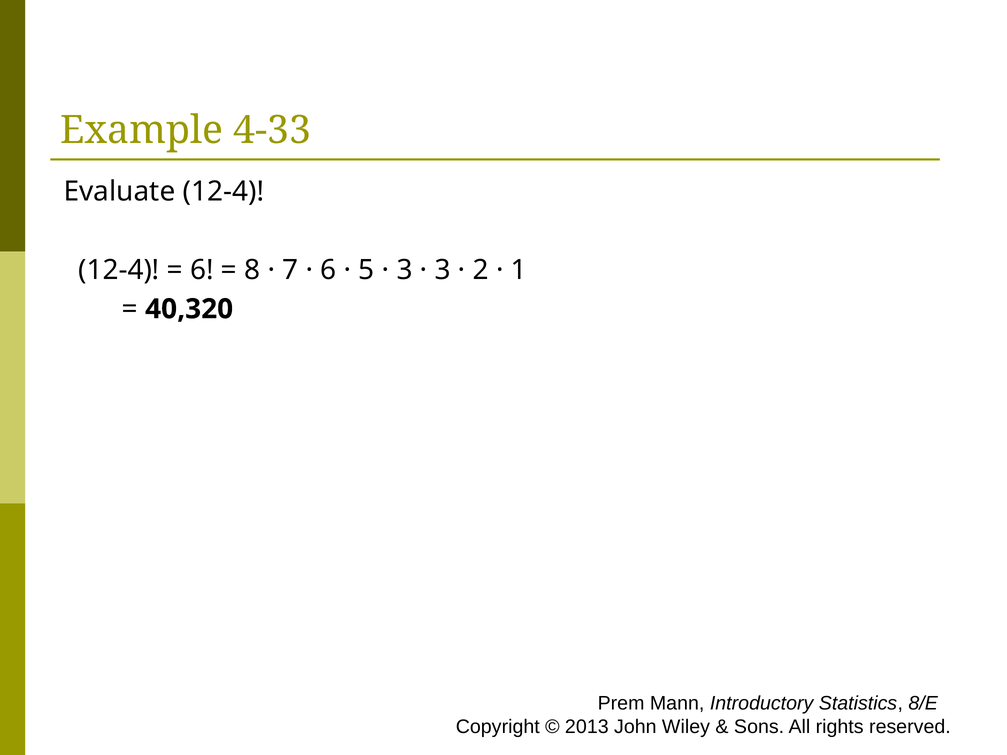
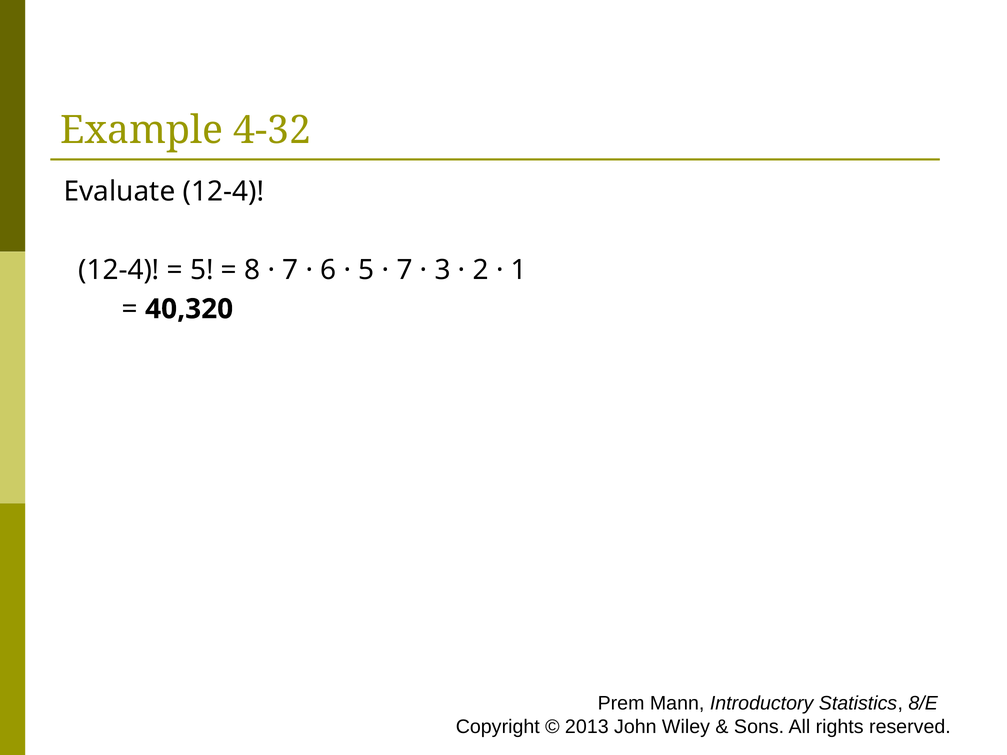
4-33: 4-33 -> 4-32
6 at (202, 270): 6 -> 5
3 at (405, 270): 3 -> 7
